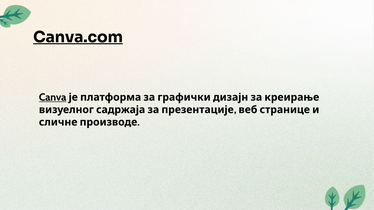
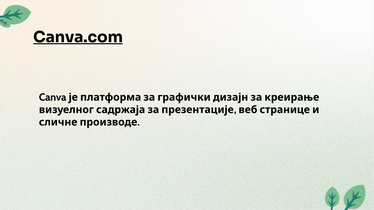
Canva underline: present -> none
